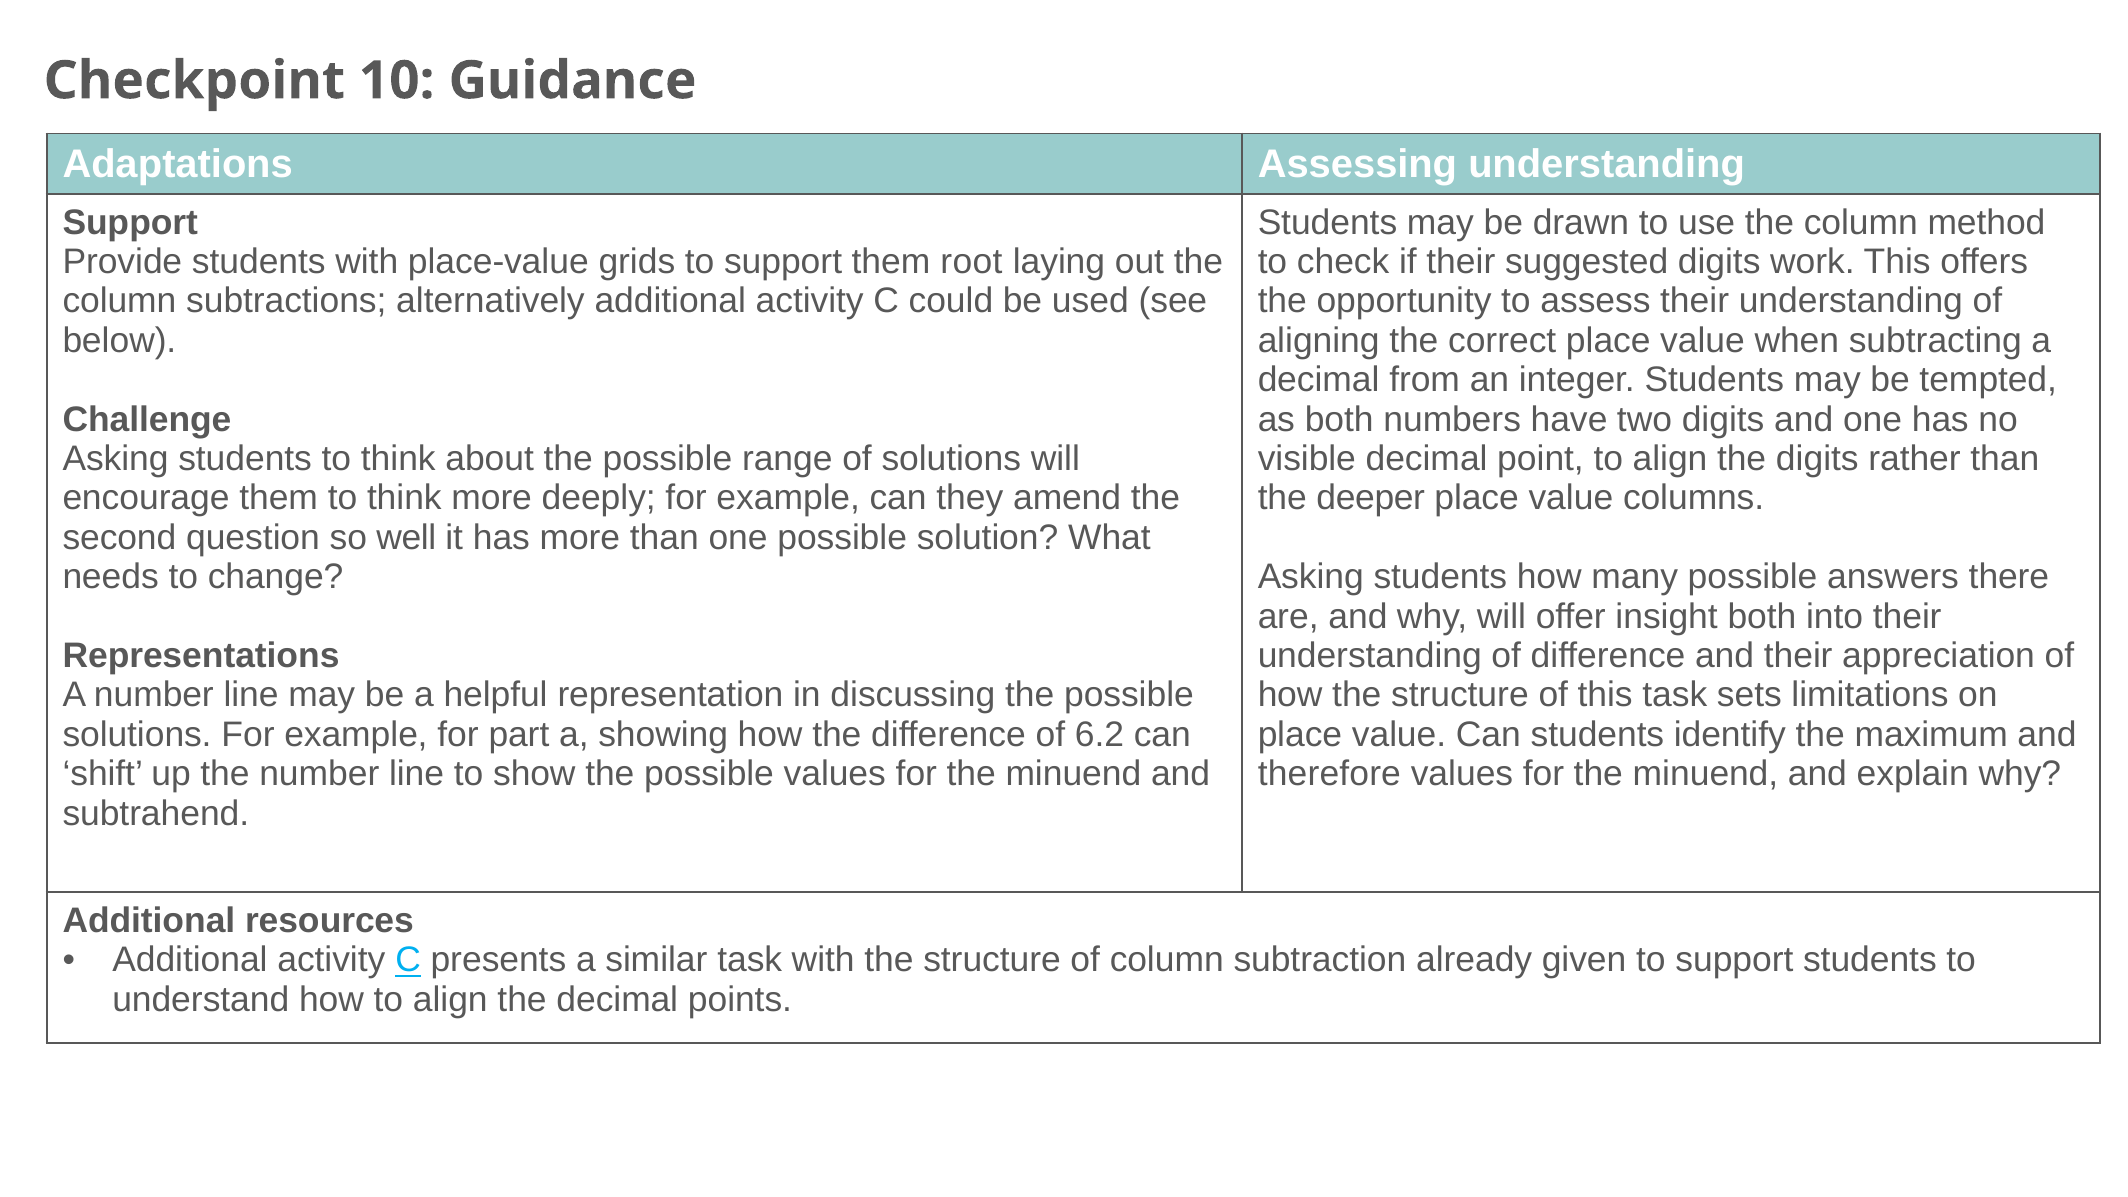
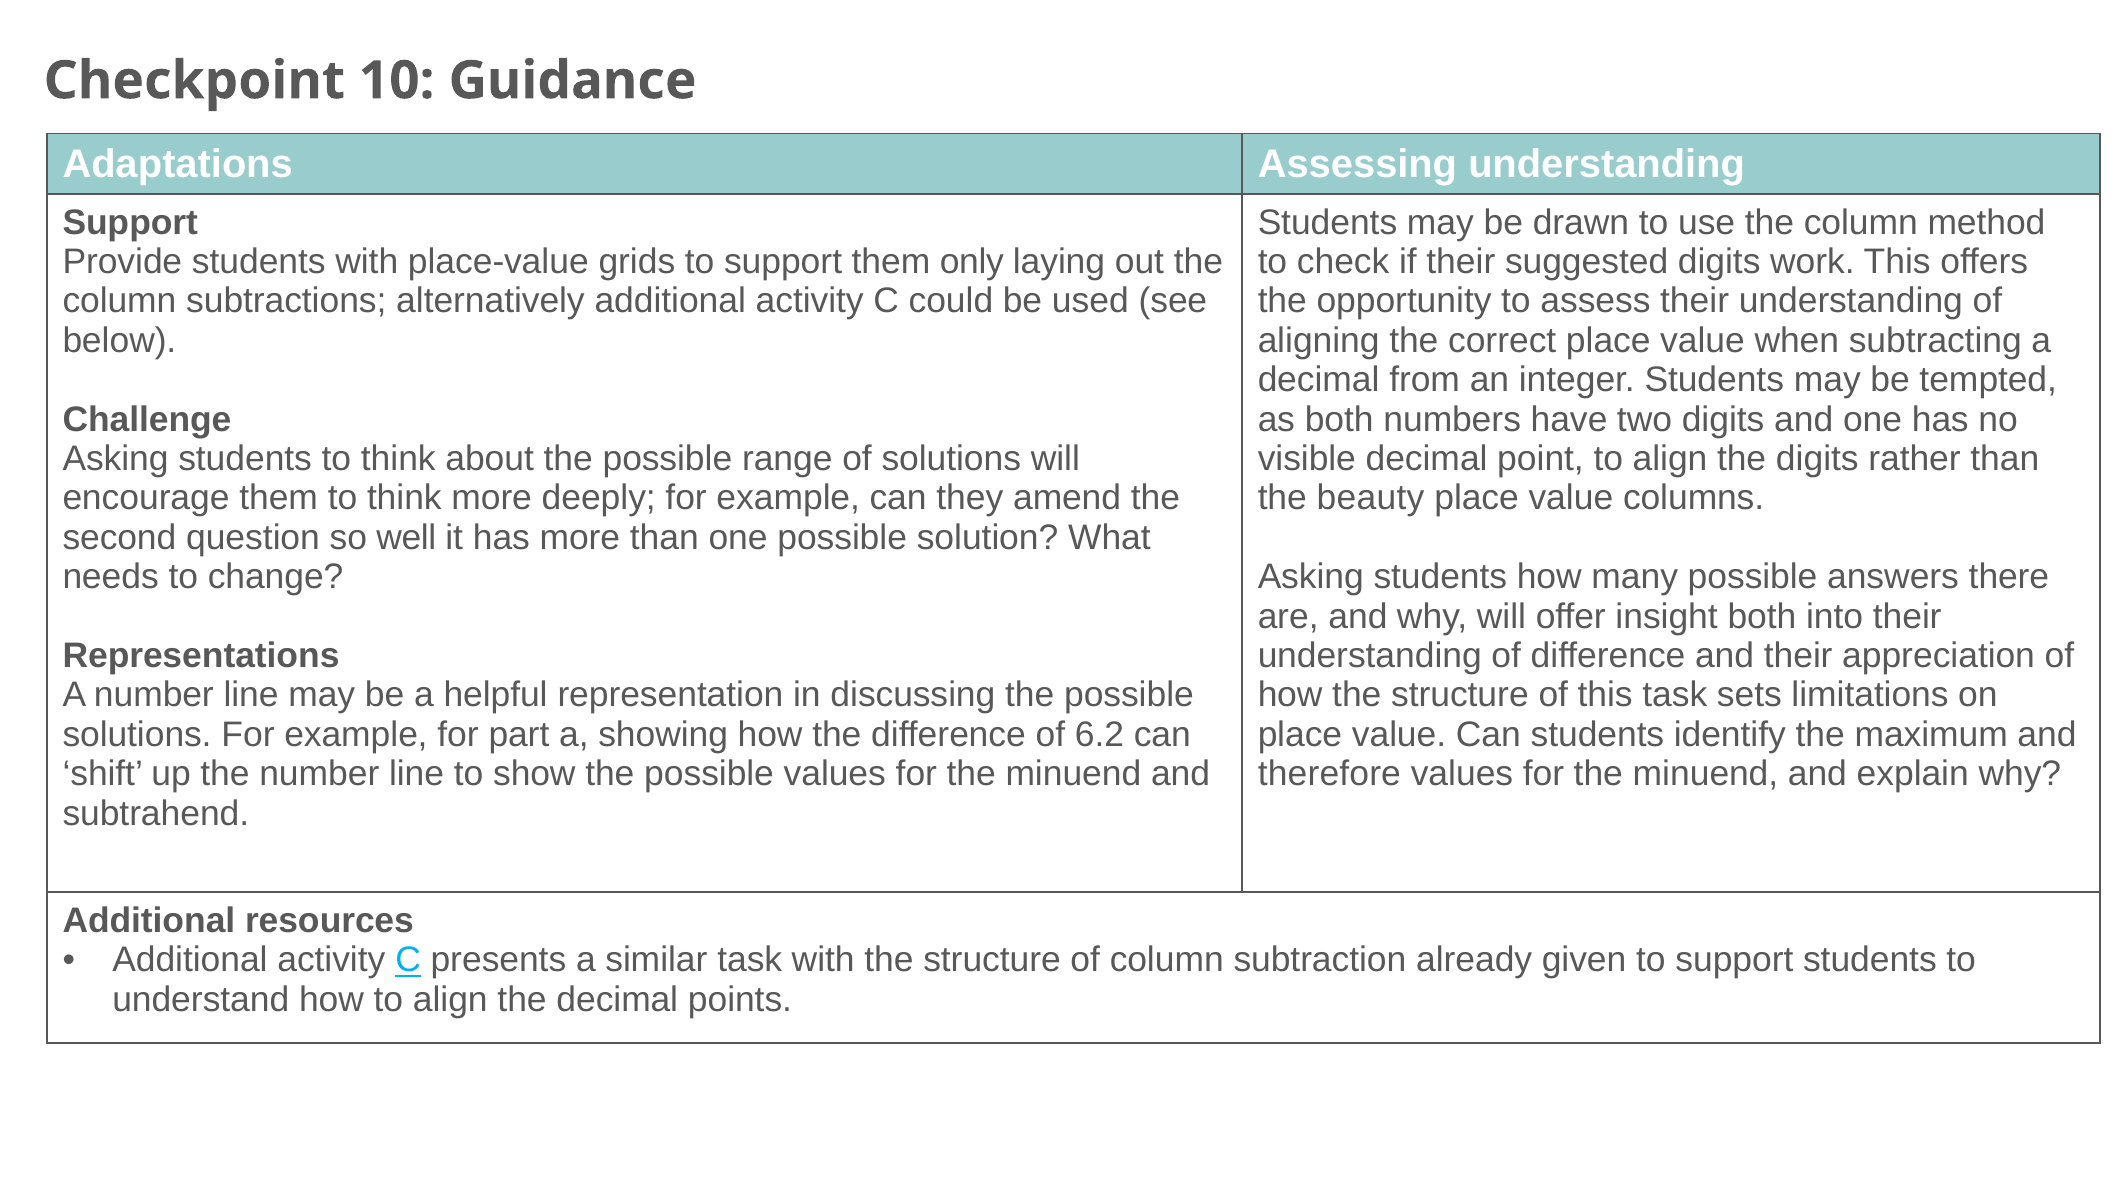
root: root -> only
deeper: deeper -> beauty
